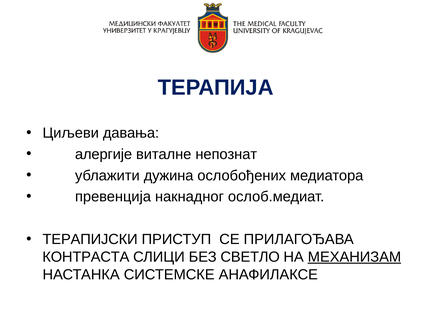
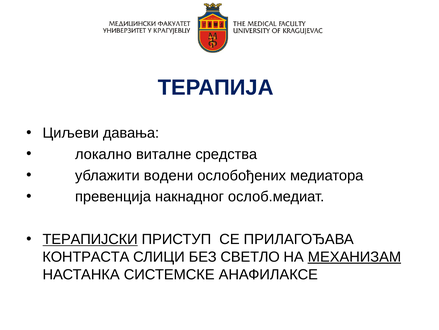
алергије: алергије -> локално
непознат: непознат -> средства
дужина: дужина -> водени
ТЕРАПИЈСКИ underline: none -> present
